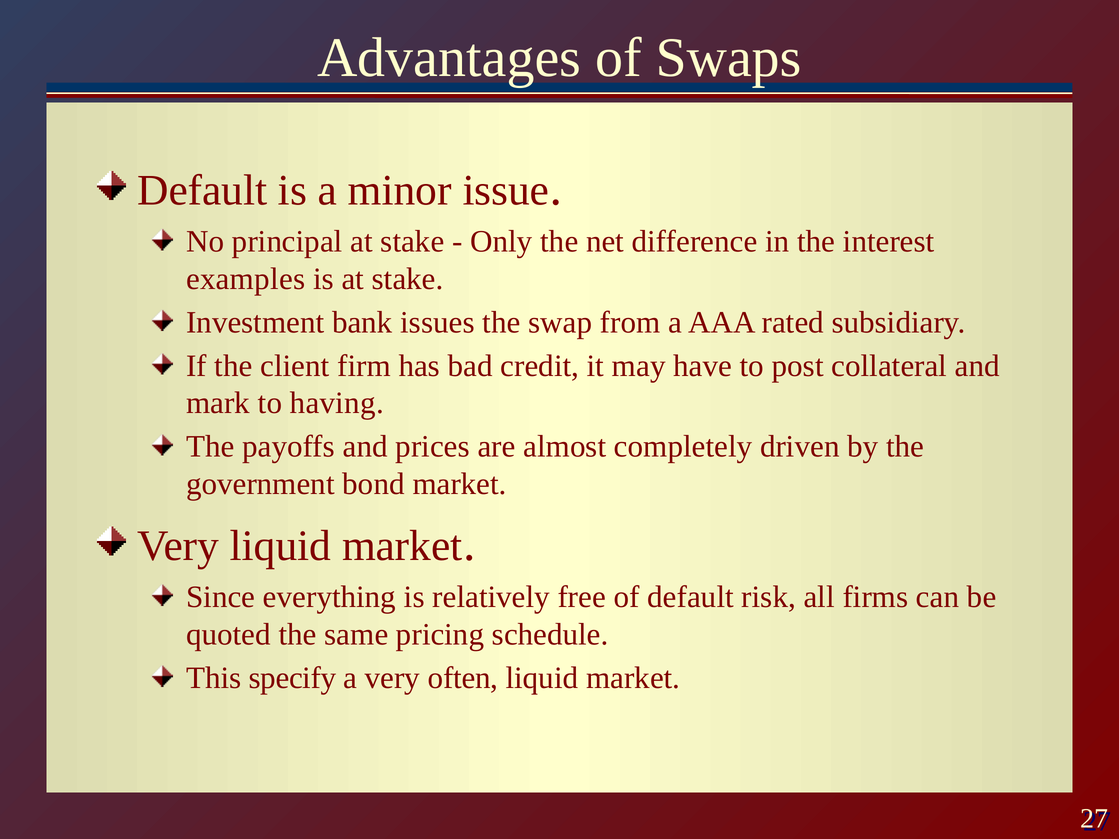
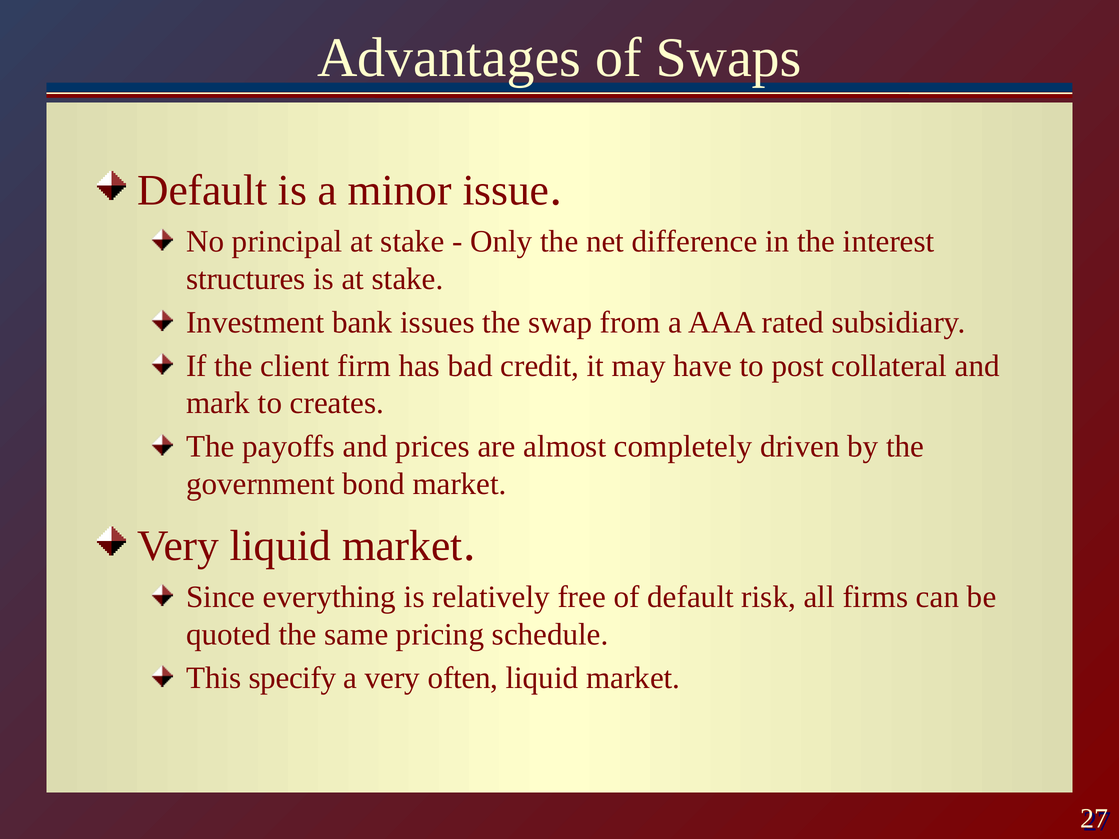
examples: examples -> structures
having: having -> creates
